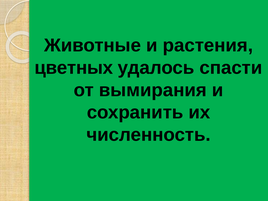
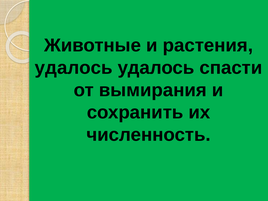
цветных at (74, 68): цветных -> удалось
